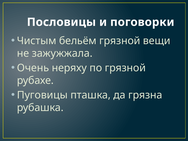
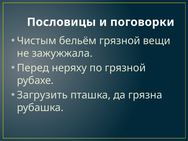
Очень: Очень -> Перед
Пуговицы: Пуговицы -> Загрузить
